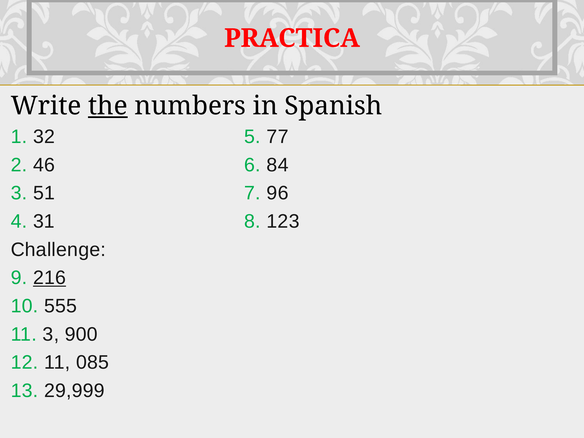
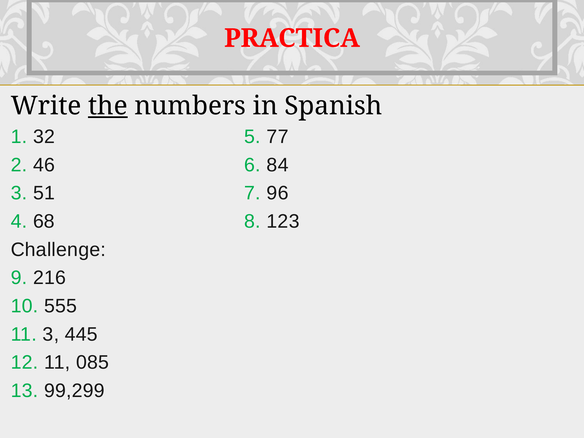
31: 31 -> 68
216 underline: present -> none
900: 900 -> 445
29,999: 29,999 -> 99,299
